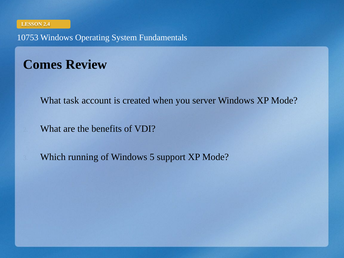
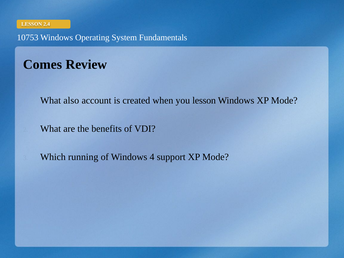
task: task -> also
you server: server -> lesson
5: 5 -> 4
